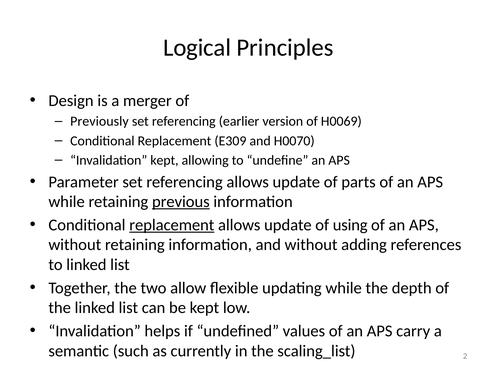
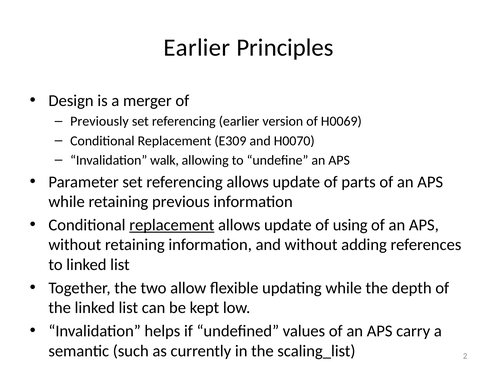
Logical at (197, 48): Logical -> Earlier
Invalidation kept: kept -> walk
previous underline: present -> none
